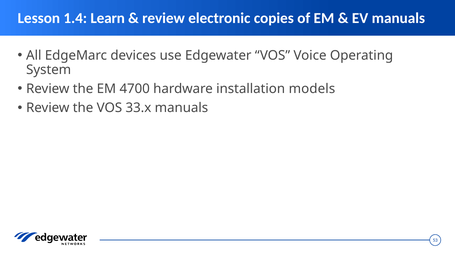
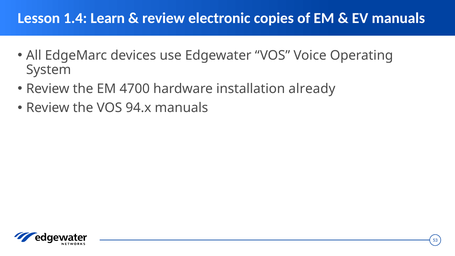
models: models -> already
33.x: 33.x -> 94.x
